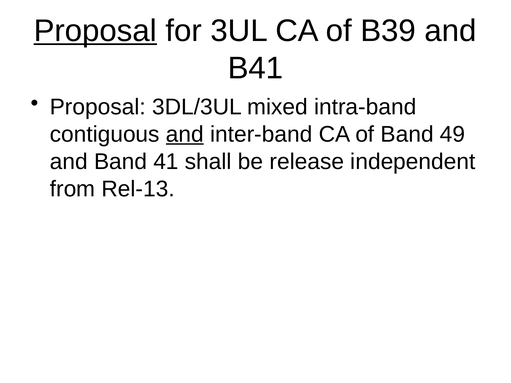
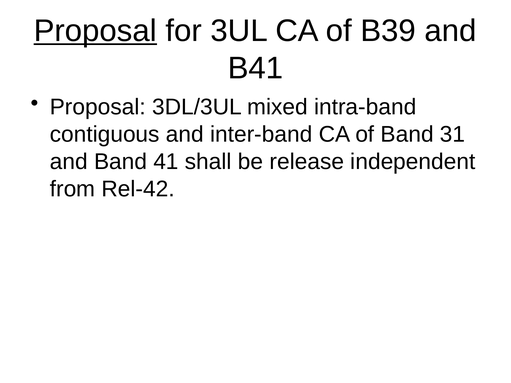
and at (185, 134) underline: present -> none
49: 49 -> 31
Rel-13: Rel-13 -> Rel-42
